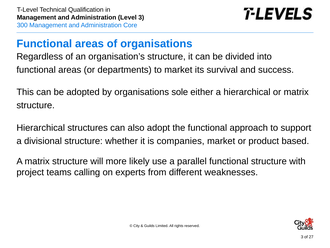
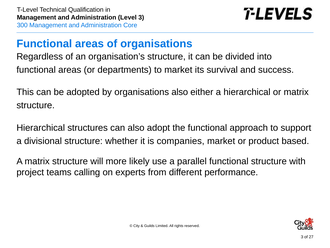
organisations sole: sole -> also
weaknesses: weaknesses -> performance
